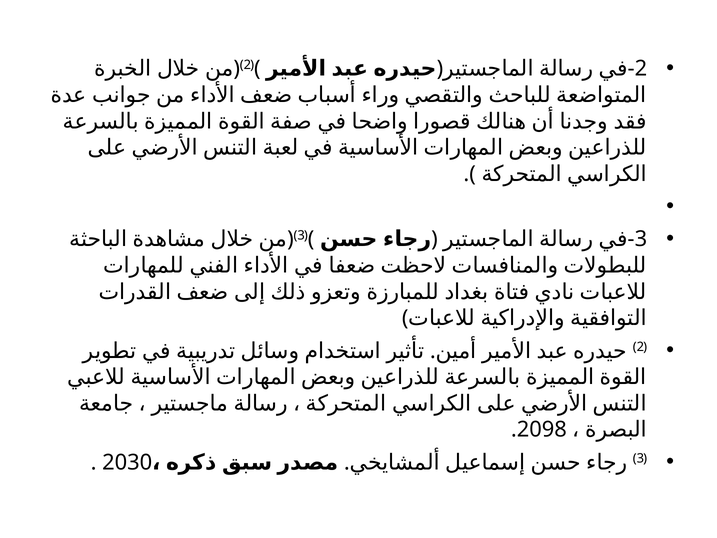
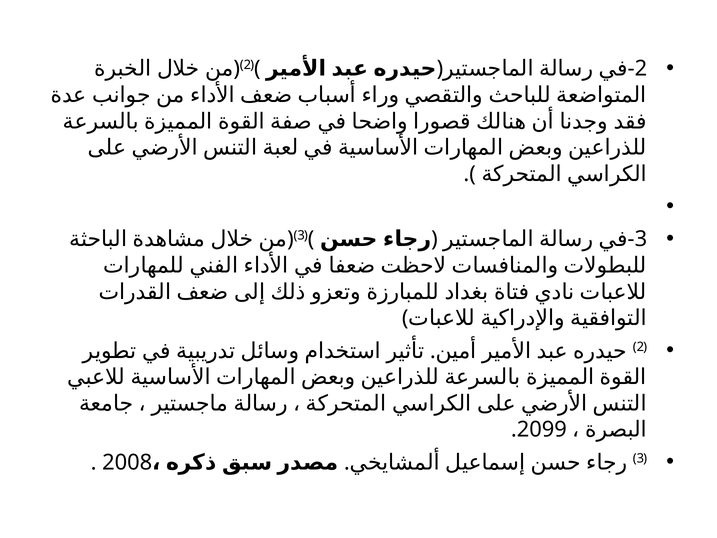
2098: 2098 -> 2099
2030: 2030 -> 2008
